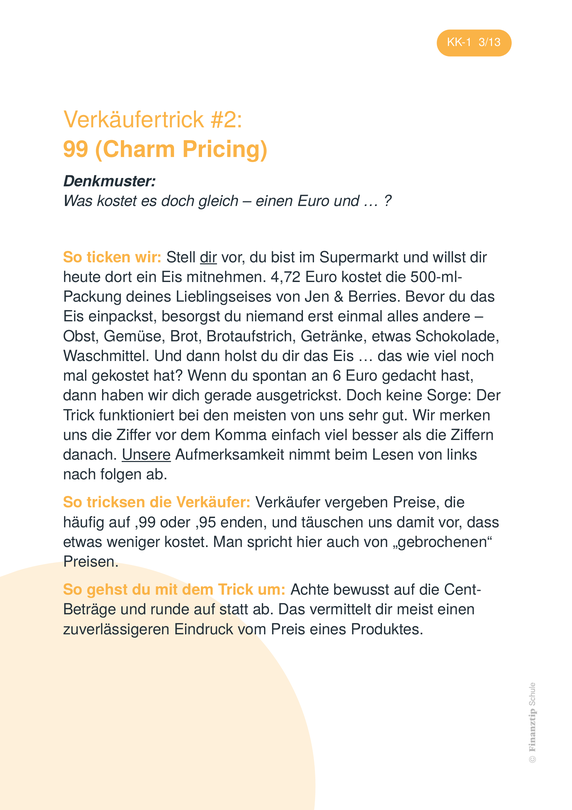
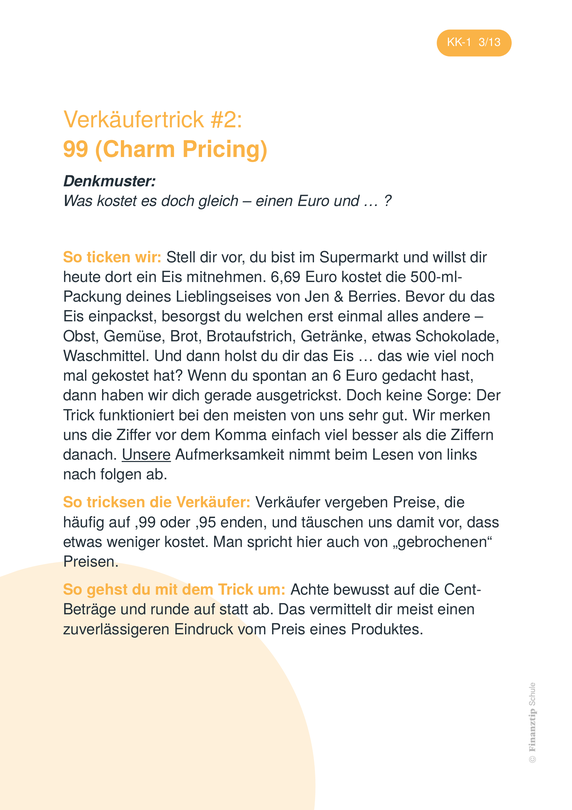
dir at (209, 257) underline: present -> none
4,72: 4,72 -> 6,69
niemand: niemand -> welchen
